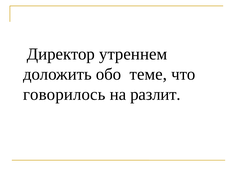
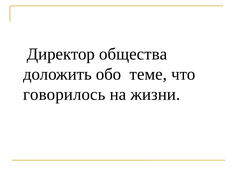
утреннем: утреннем -> общества
разлит: разлит -> жизни
